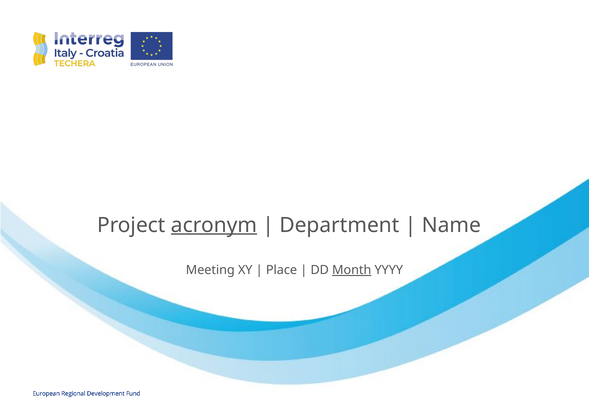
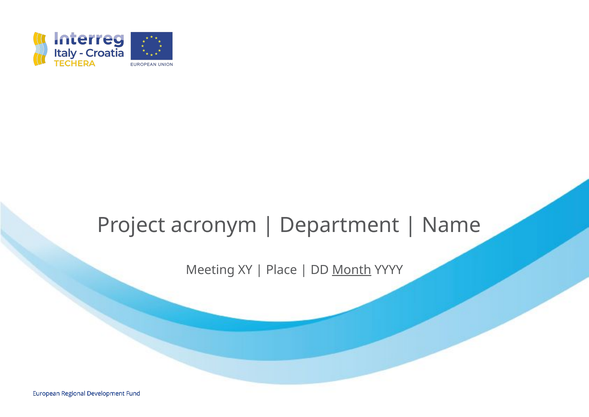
acronym underline: present -> none
